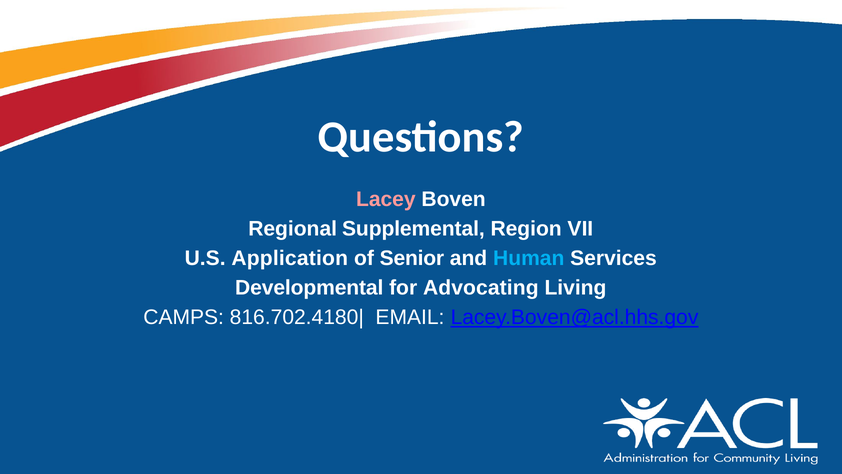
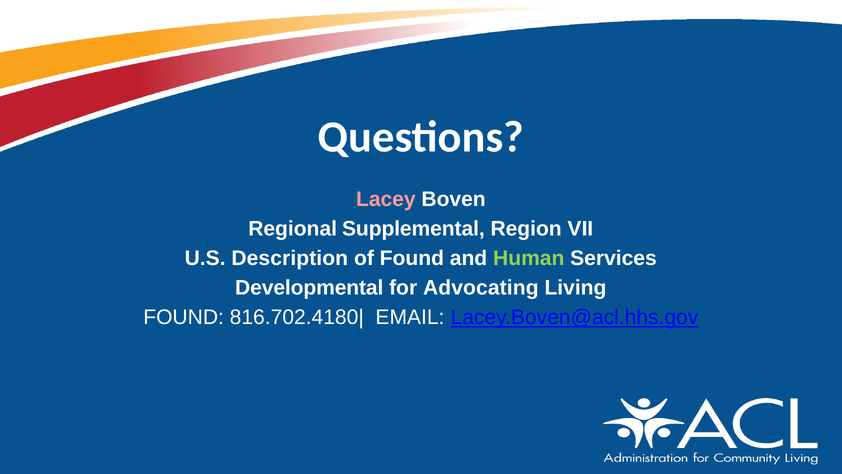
Application: Application -> Description
of Senior: Senior -> Found
Human colour: light blue -> light green
CAMPS at (184, 317): CAMPS -> FOUND
